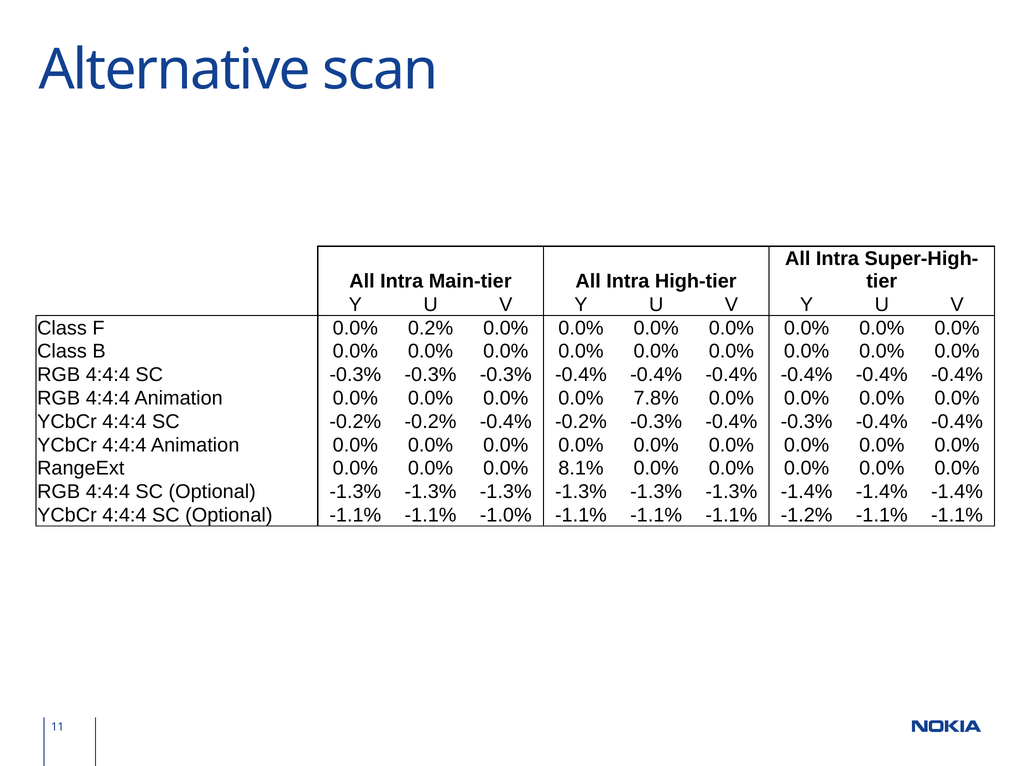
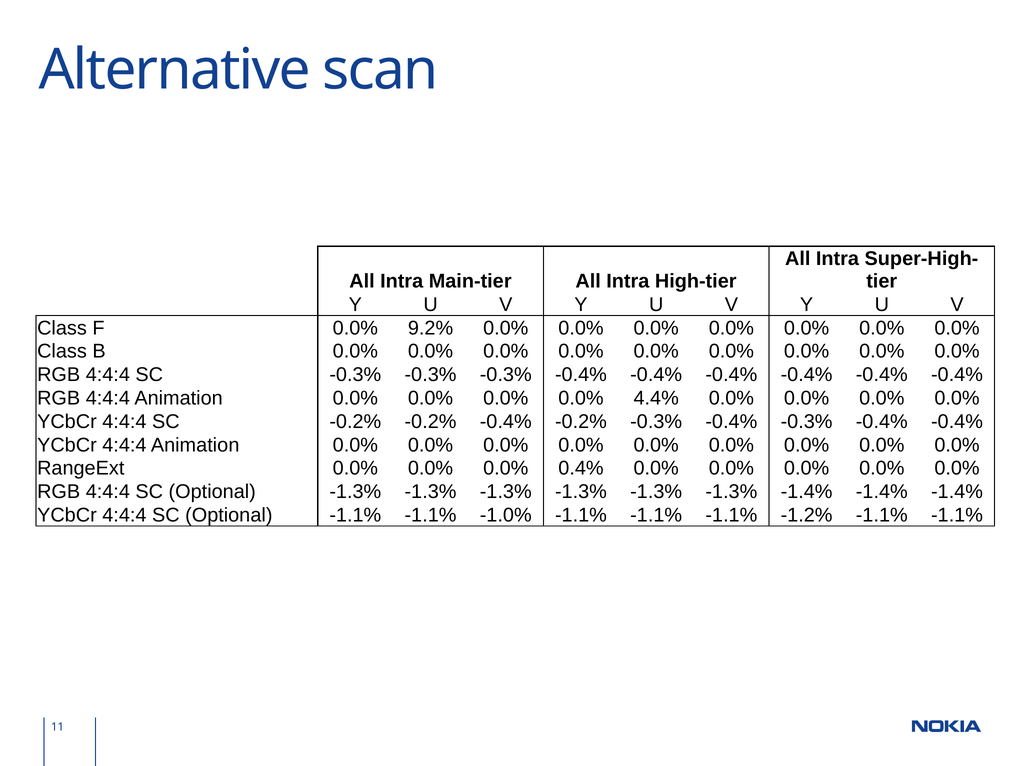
0.2%: 0.2% -> 9.2%
7.8%: 7.8% -> 4.4%
8.1%: 8.1% -> 0.4%
